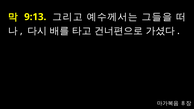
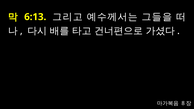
9:13: 9:13 -> 6:13
